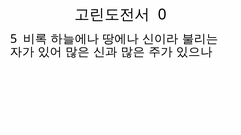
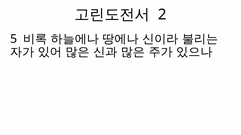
0: 0 -> 2
